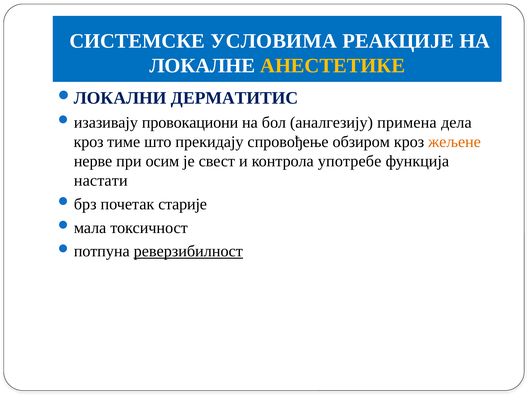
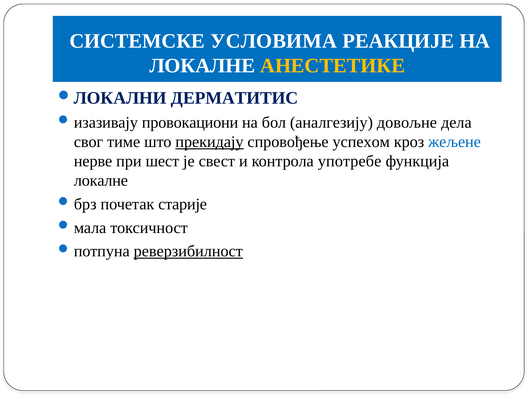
примена: примена -> довољне
кроз at (89, 142): кроз -> свог
прекидају underline: none -> present
обзиром: обзиром -> успехом
жељене colour: orange -> blue
осим: осим -> шест
настати at (101, 180): настати -> локалне
